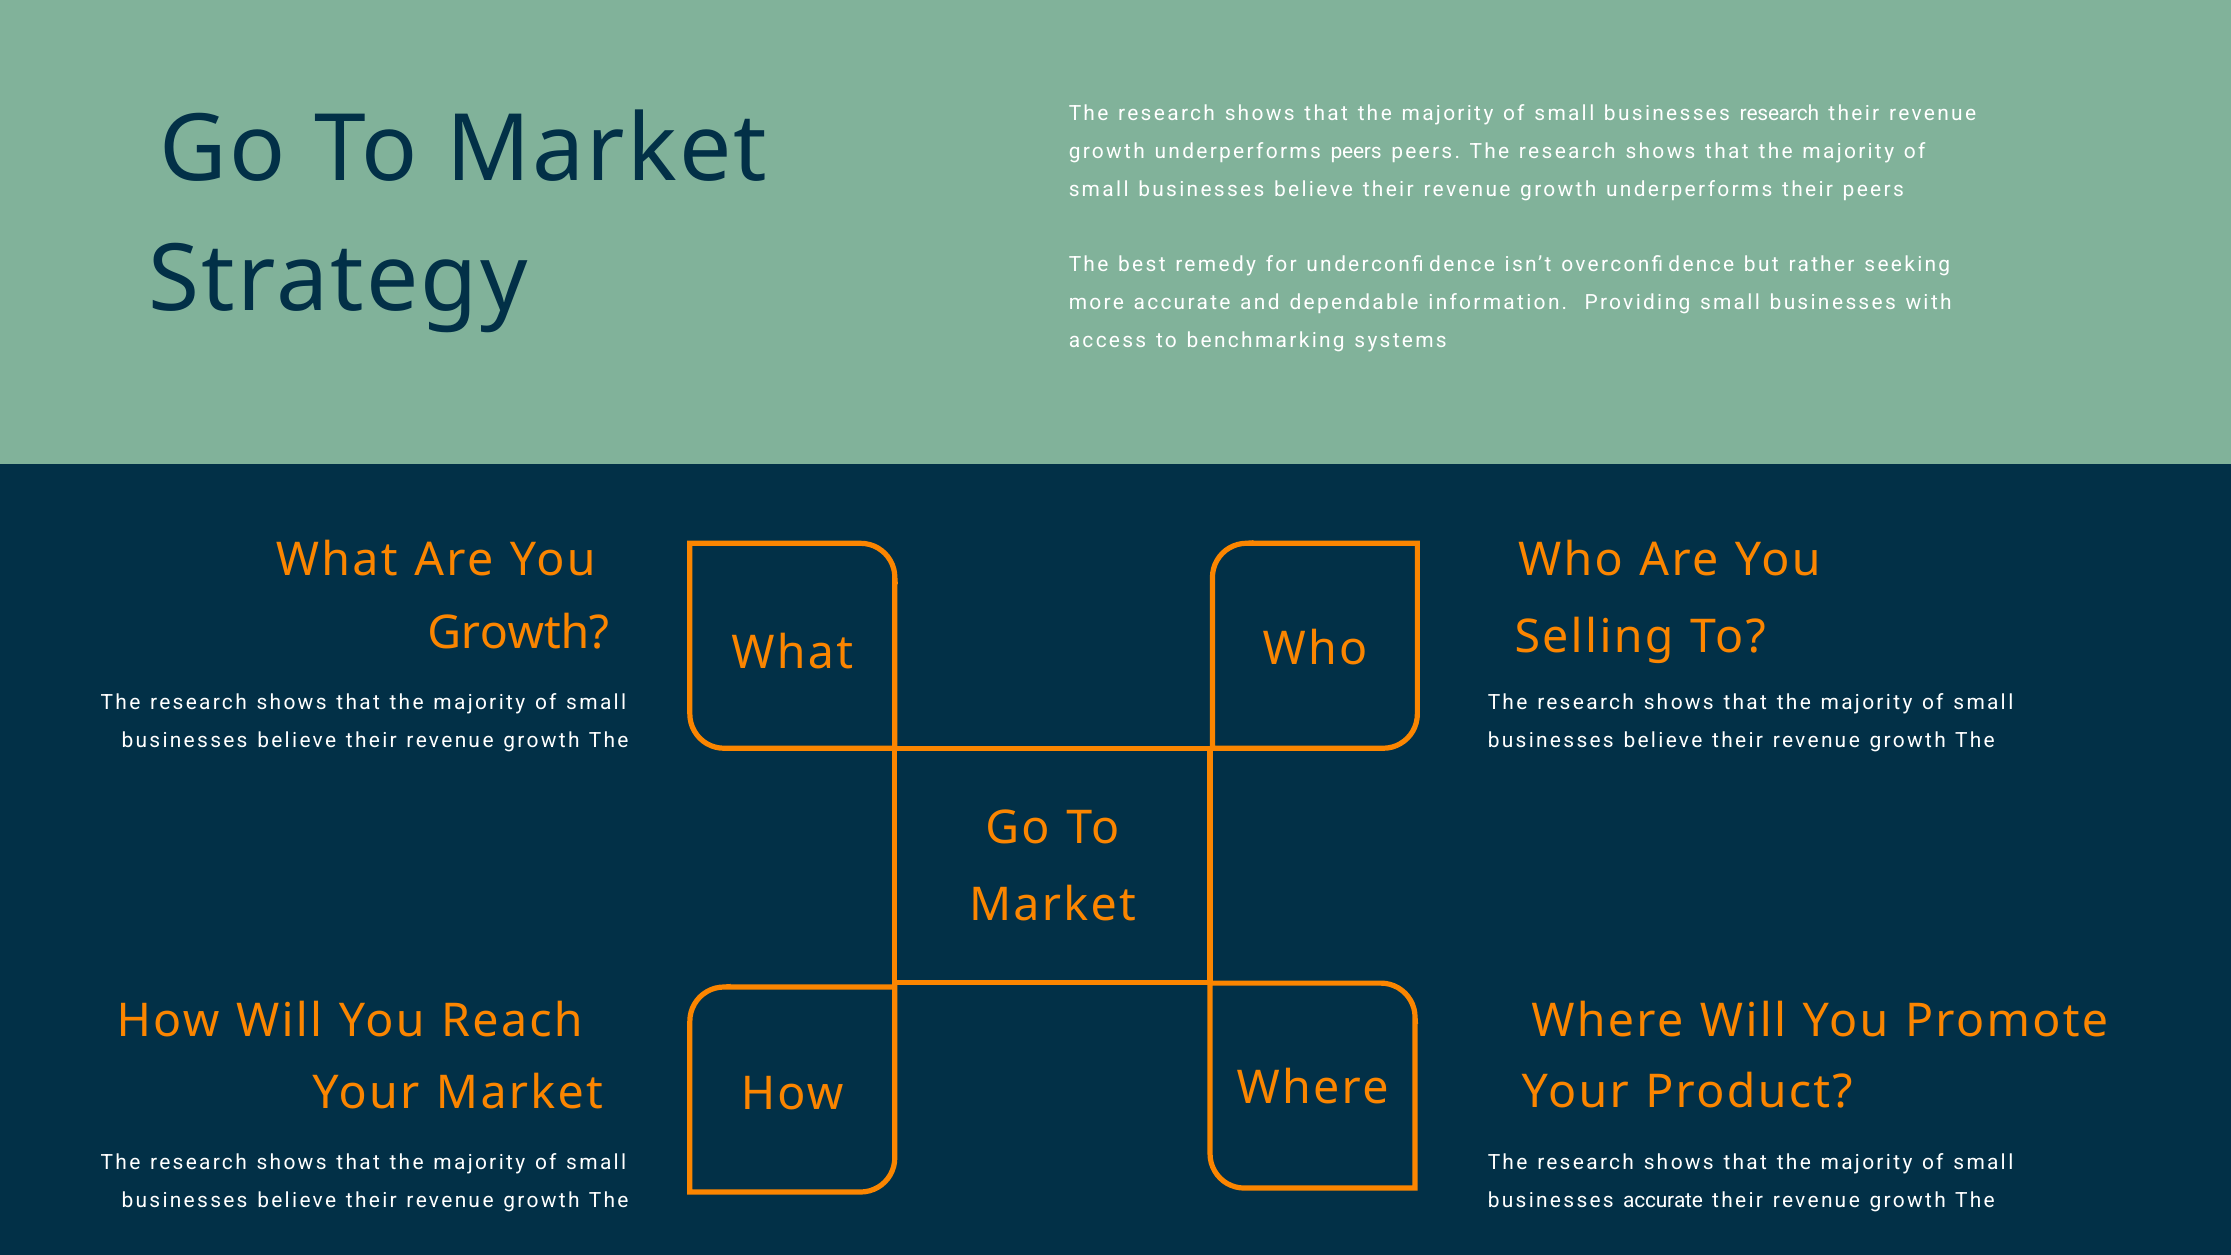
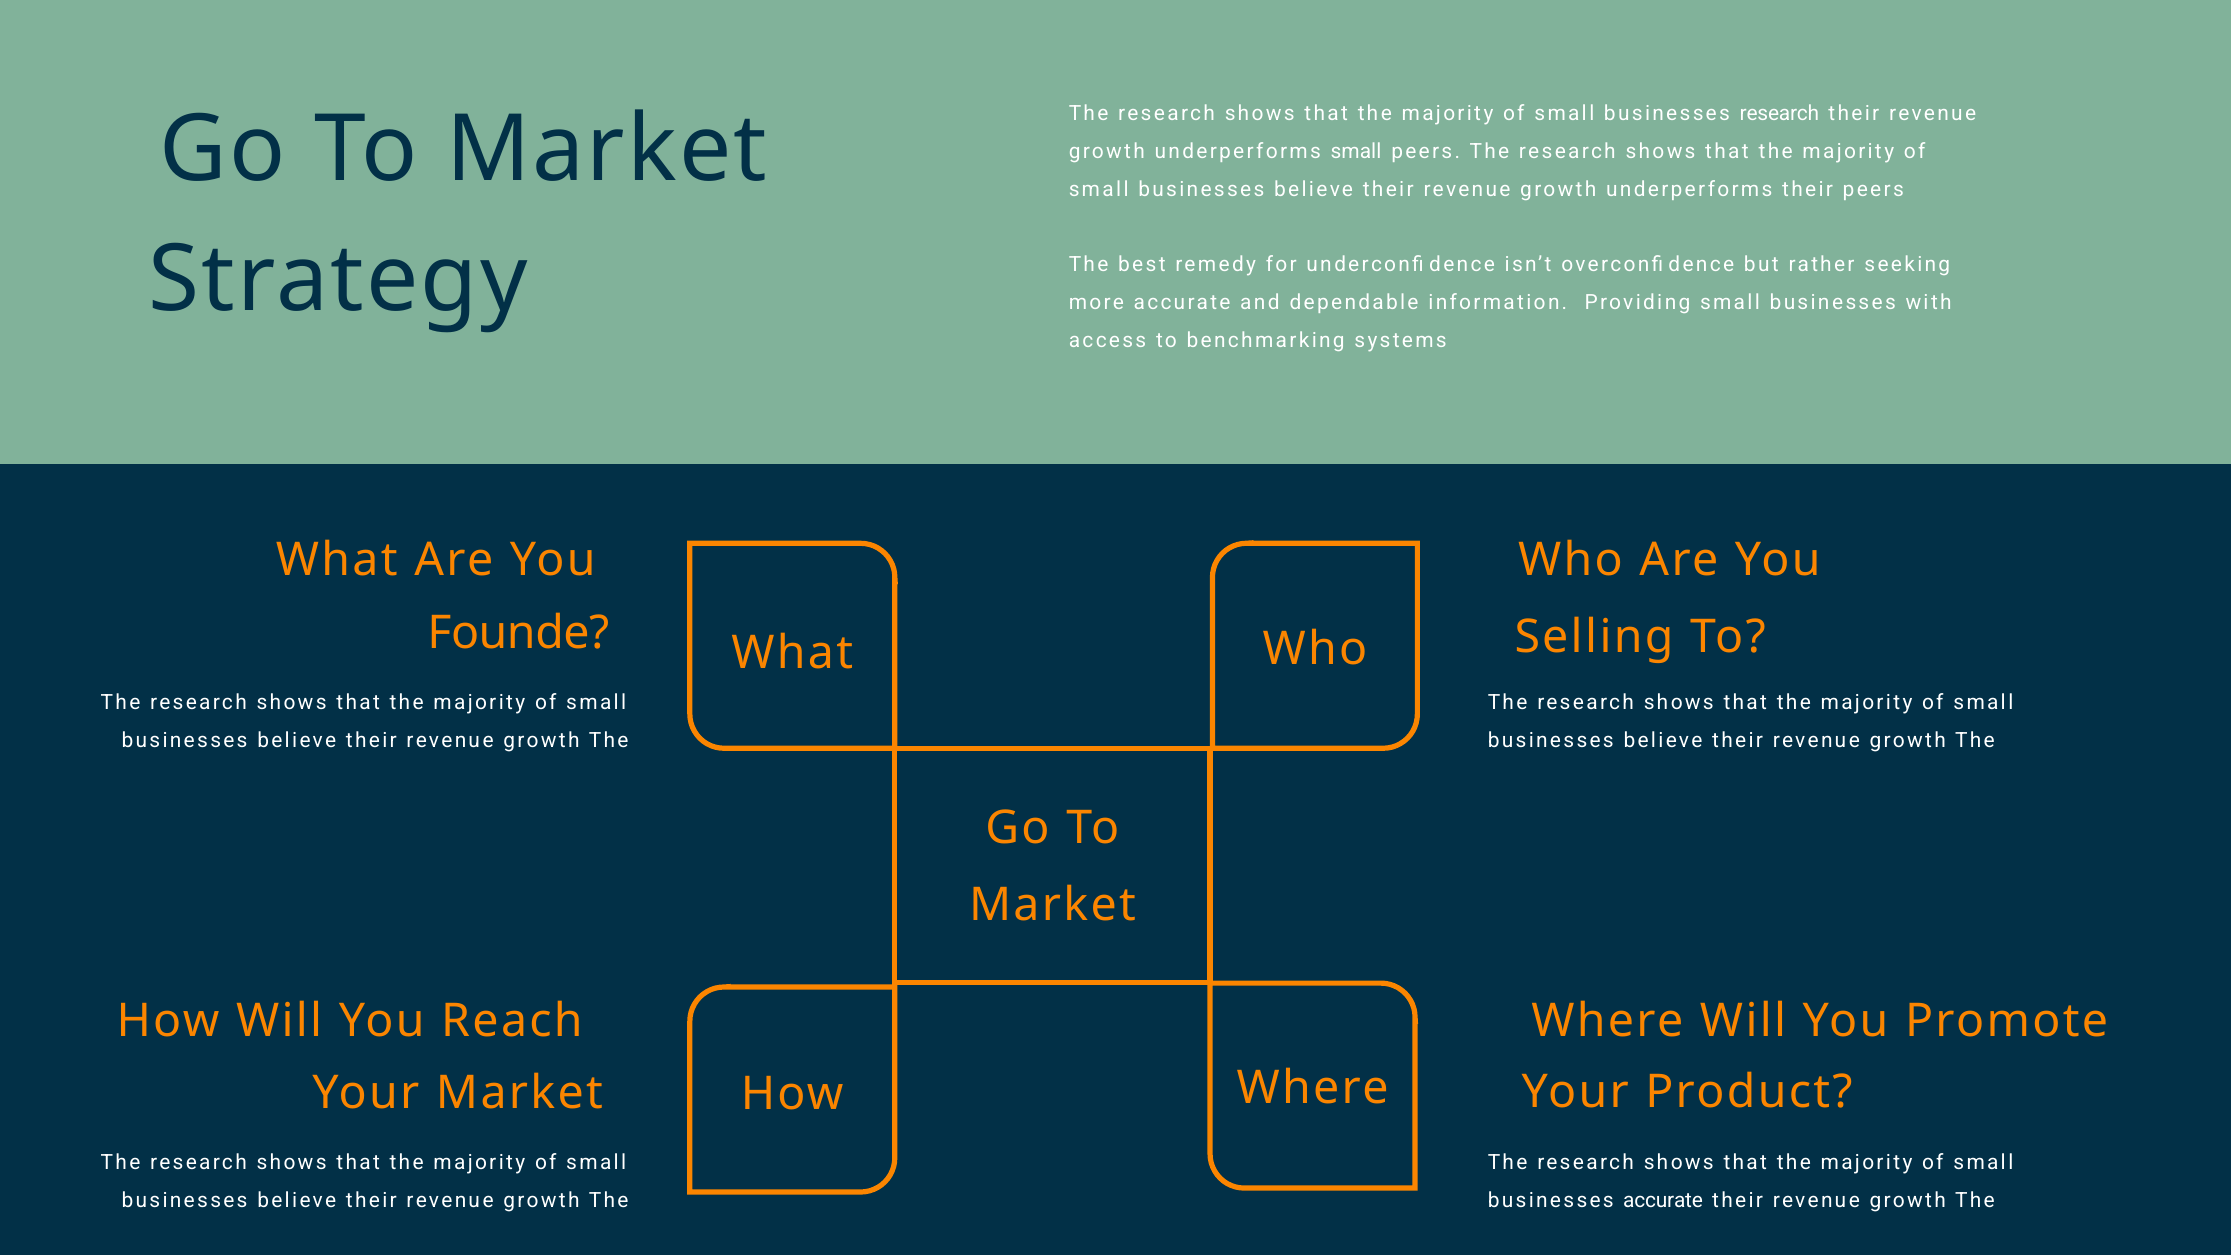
underperforms peers: peers -> small
Growth at (518, 633): Growth -> Founde
